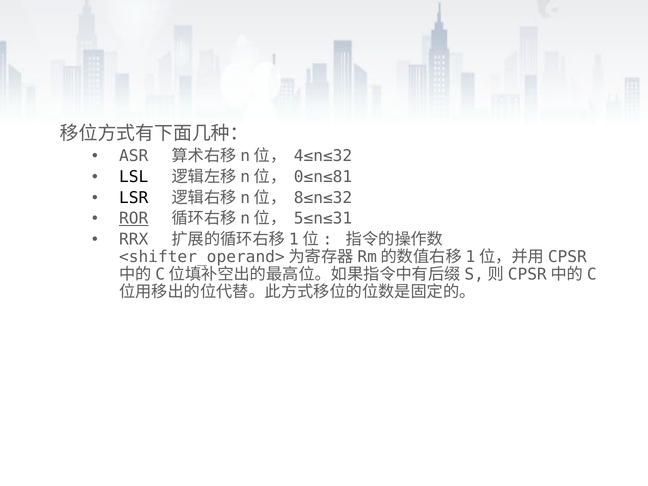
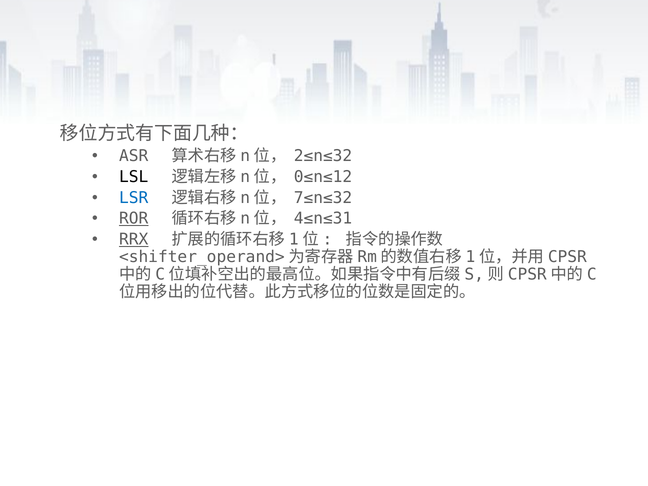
4≤n≤32: 4≤n≤32 -> 2≤n≤32
0≤n≤81: 0≤n≤81 -> 0≤n≤12
LSR colour: black -> blue
8≤n≤32: 8≤n≤32 -> 7≤n≤32
5≤n≤31: 5≤n≤31 -> 4≤n≤31
RRX underline: none -> present
